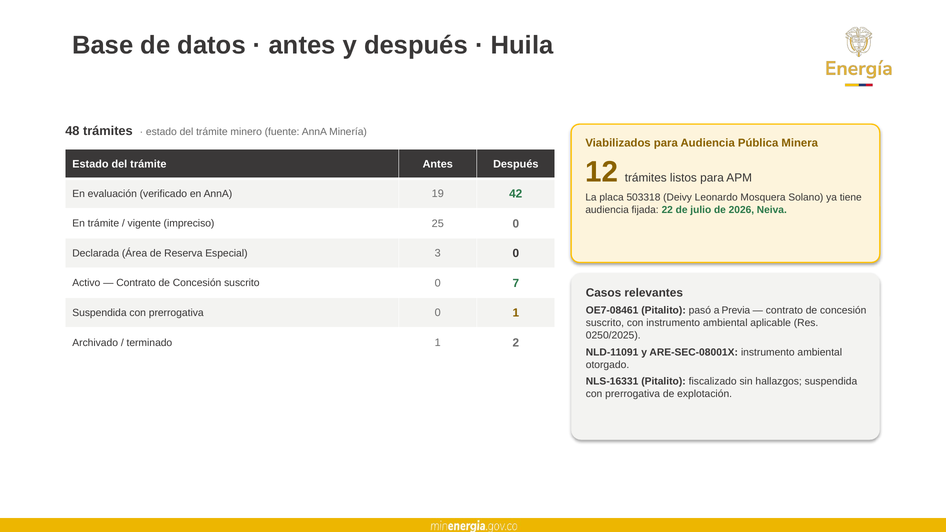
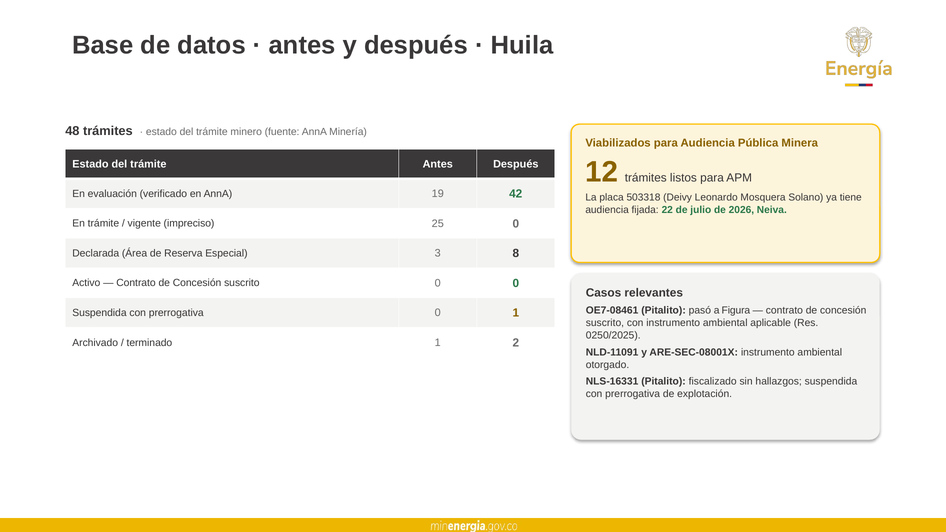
3 0: 0 -> 8
0 7: 7 -> 0
Previa: Previa -> Figura
